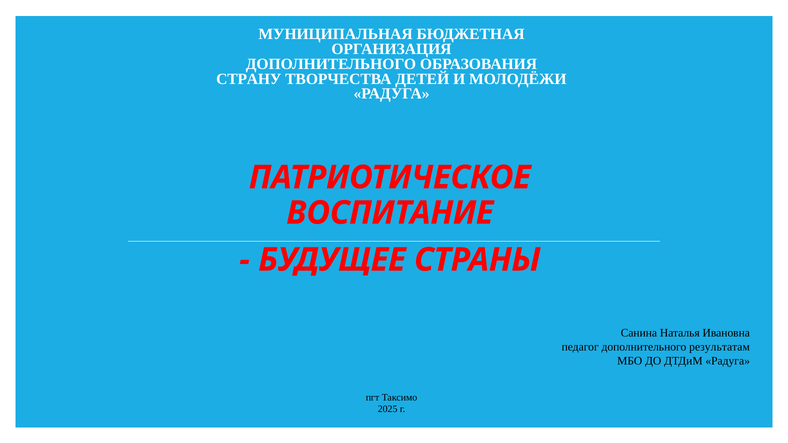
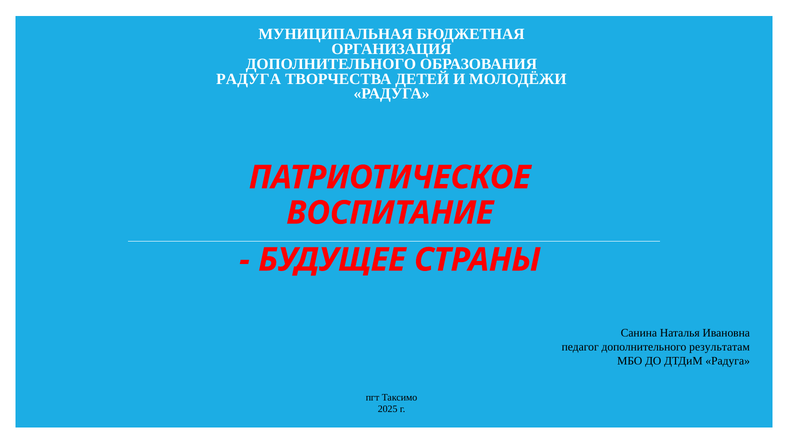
СТРАНУ at (249, 79): СТРАНУ -> РАДУГА
